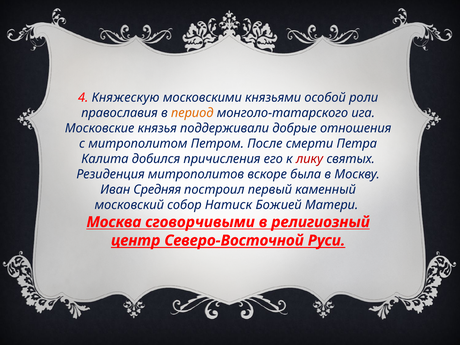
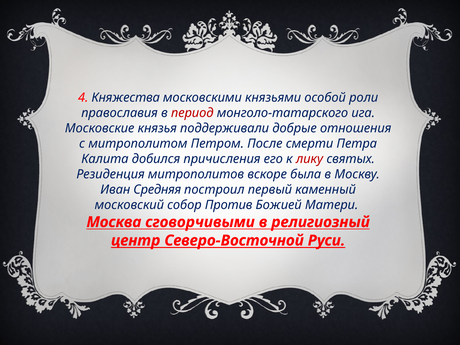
Княжескую: Княжескую -> Княжества
период colour: orange -> red
Натиск: Натиск -> Против
